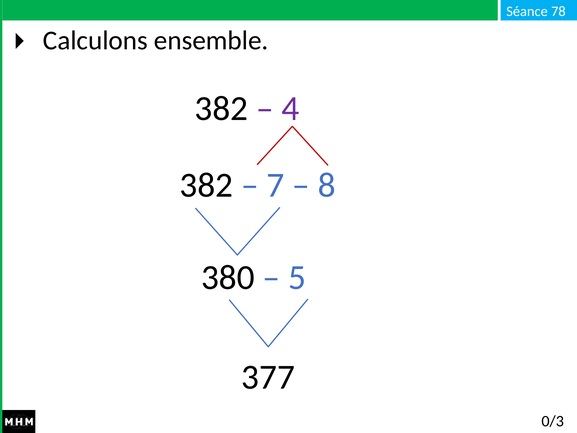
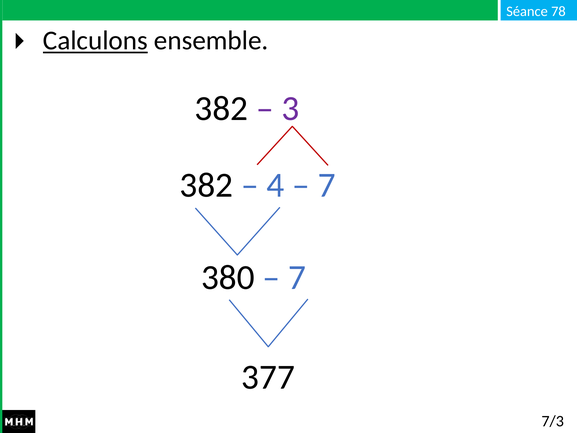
Calculons underline: none -> present
4: 4 -> 3
7: 7 -> 4
8 at (327, 185): 8 -> 7
5 at (297, 277): 5 -> 7
0/3: 0/3 -> 7/3
